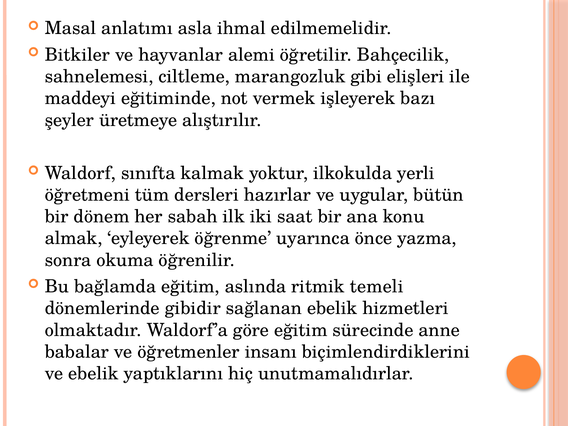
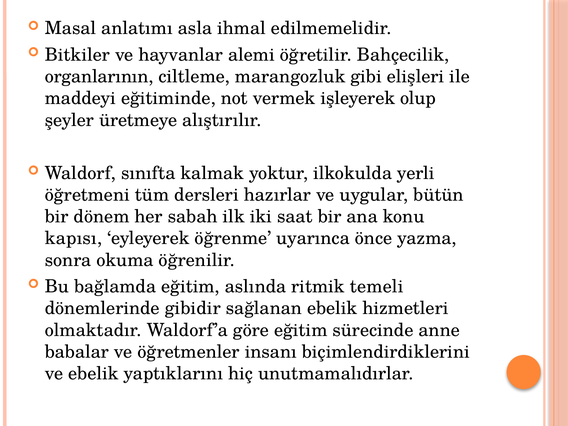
sahnelemesi: sahnelemesi -> organlarının
bazı: bazı -> olup
almak: almak -> kapısı
